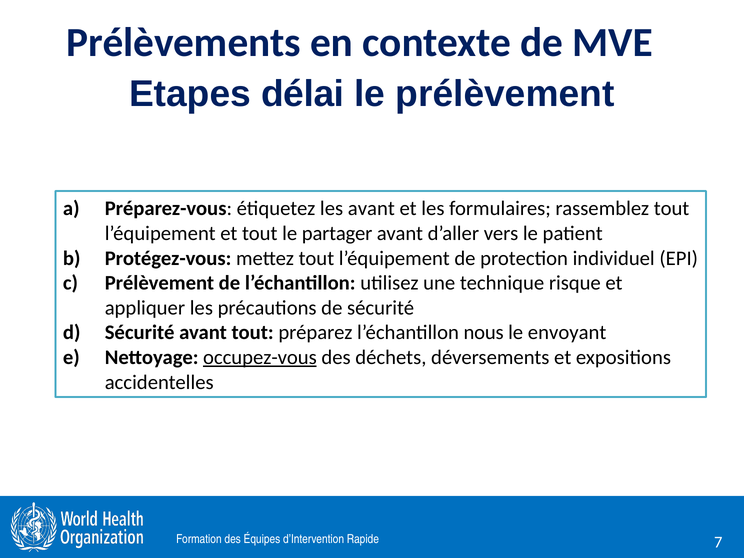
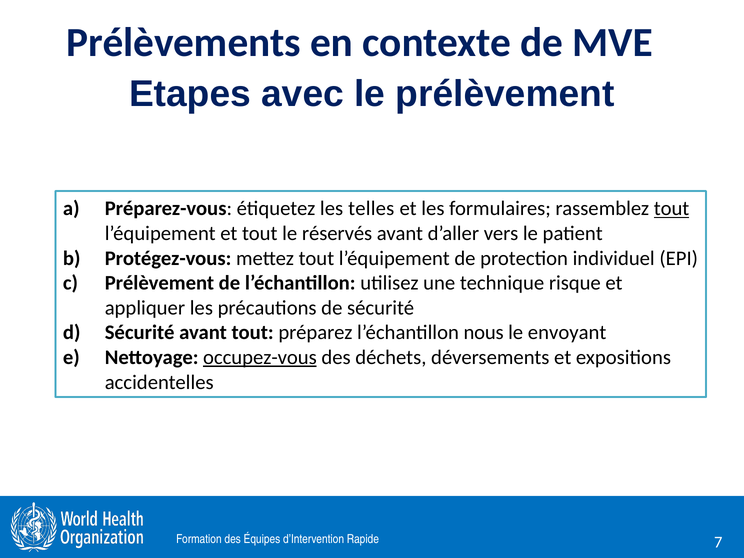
délai: délai -> avec
les avant: avant -> telles
tout at (672, 209) underline: none -> present
partager: partager -> réservés
